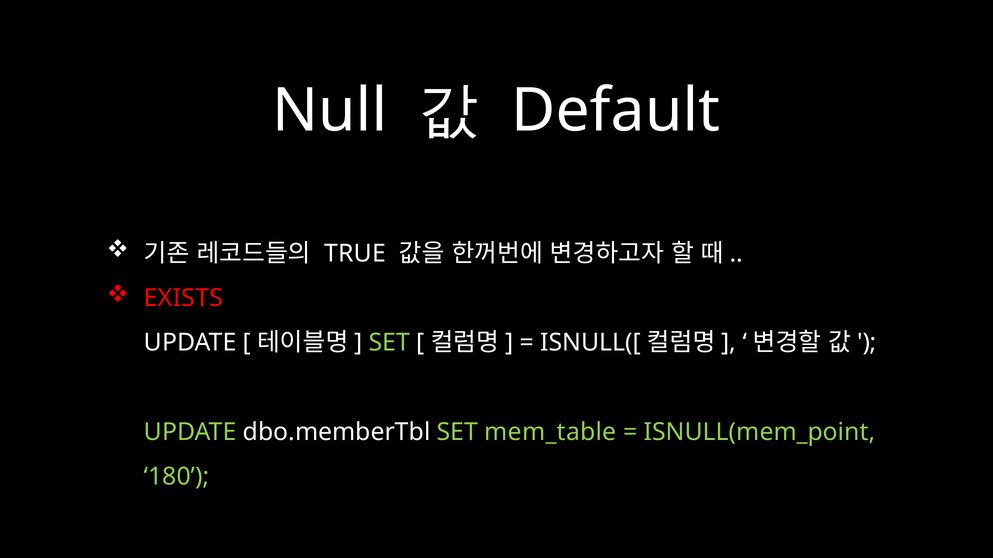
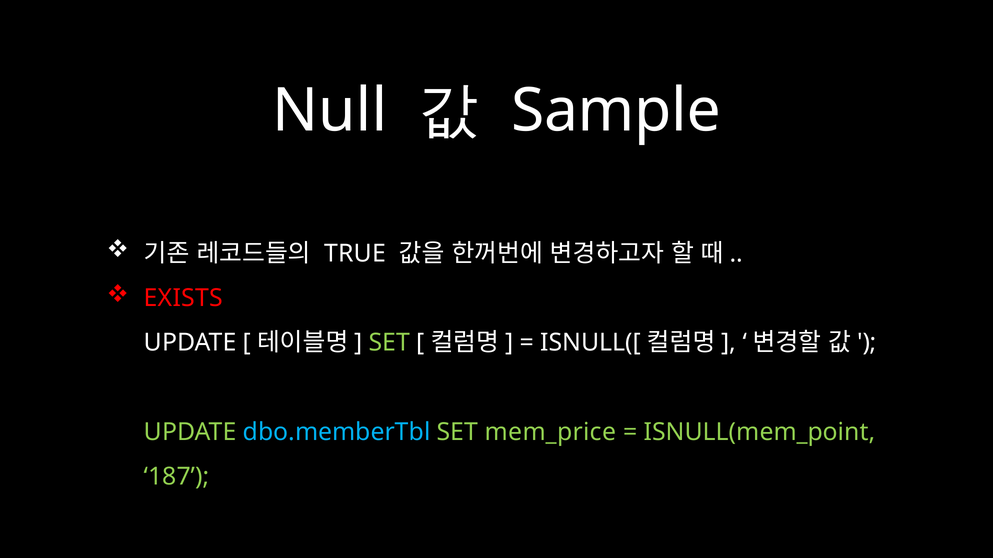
Default: Default -> Sample
dbo.memberTbl colour: white -> light blue
mem_table: mem_table -> mem_price
180: 180 -> 187
